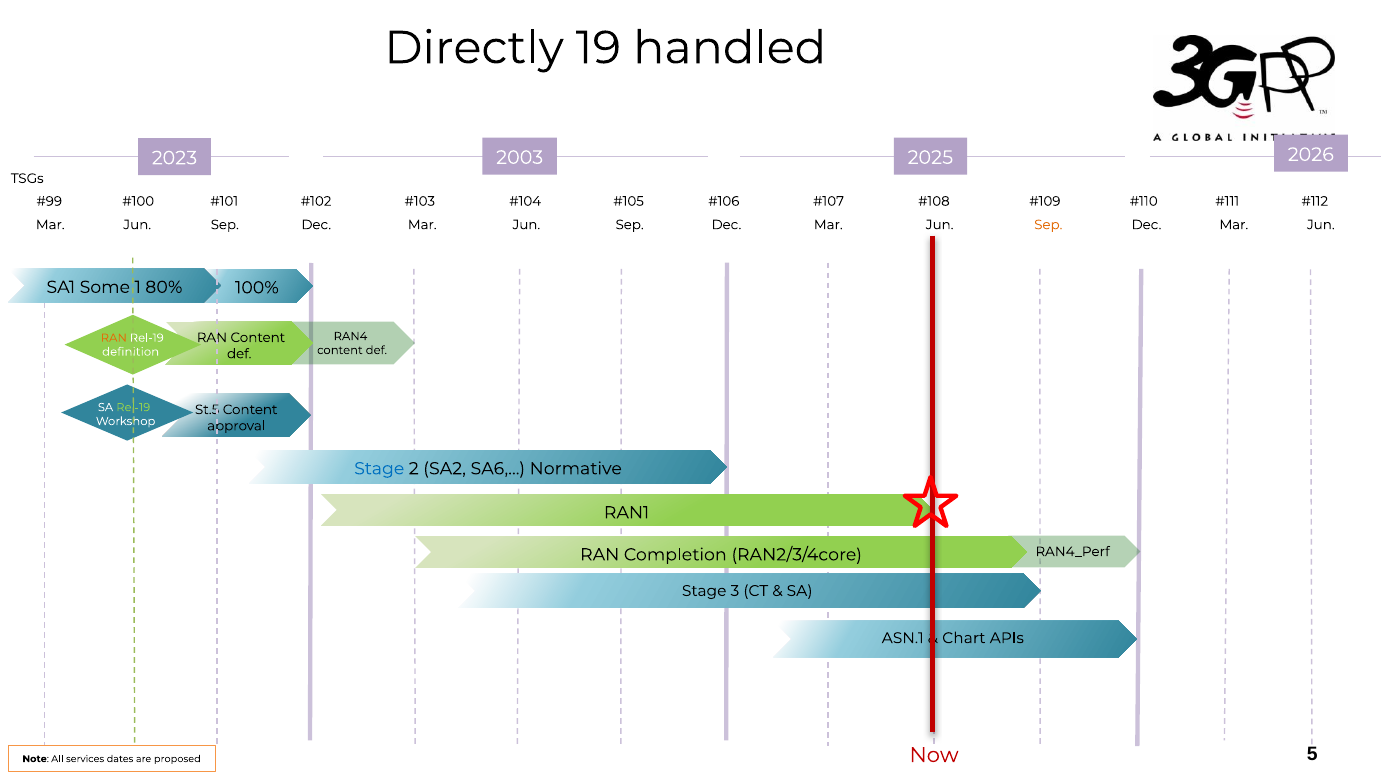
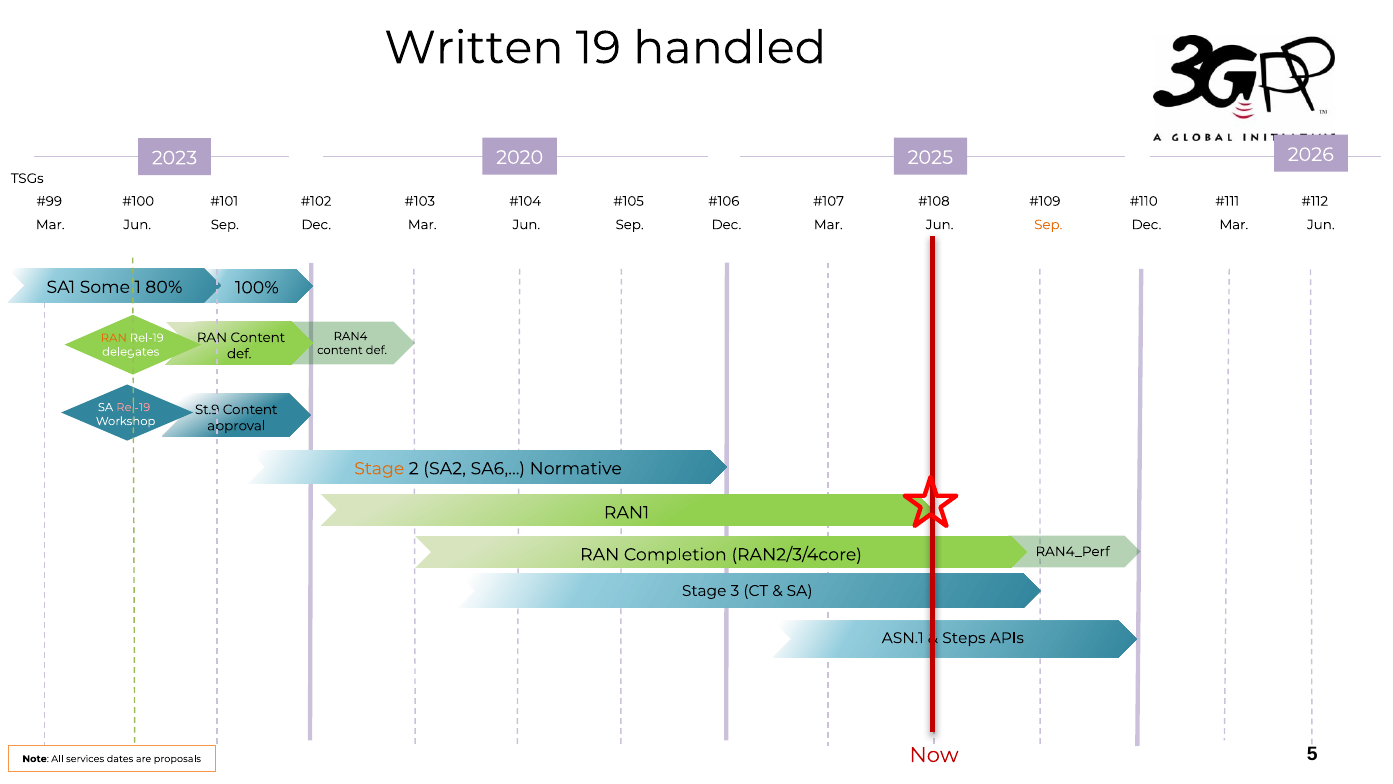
Directly: Directly -> Written
2003: 2003 -> 2020
definition: definition -> delegates
Rel-19 at (133, 407) colour: light green -> pink
St.5: St.5 -> St.9
Stage at (379, 468) colour: blue -> orange
Chart: Chart -> Steps
proposed: proposed -> proposals
